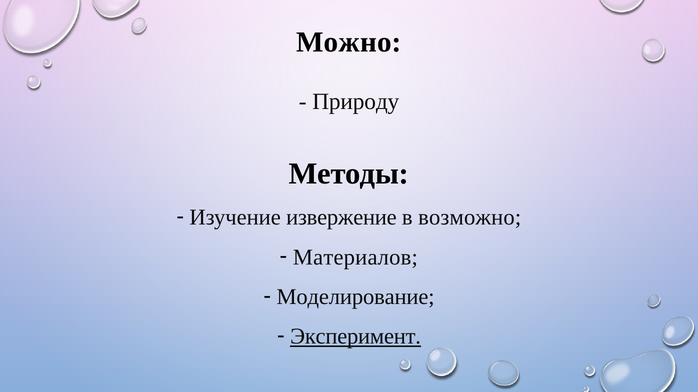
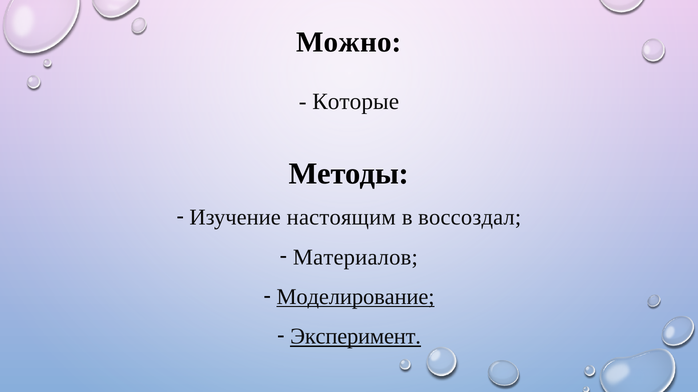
Природу: Природу -> Которые
извержение: извержение -> настоящим
возможно: возможно -> воссоздал
Моделирование underline: none -> present
